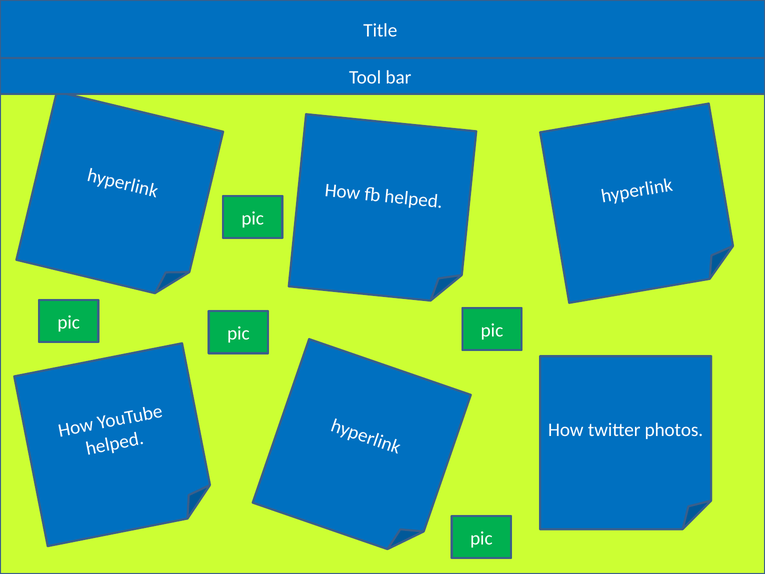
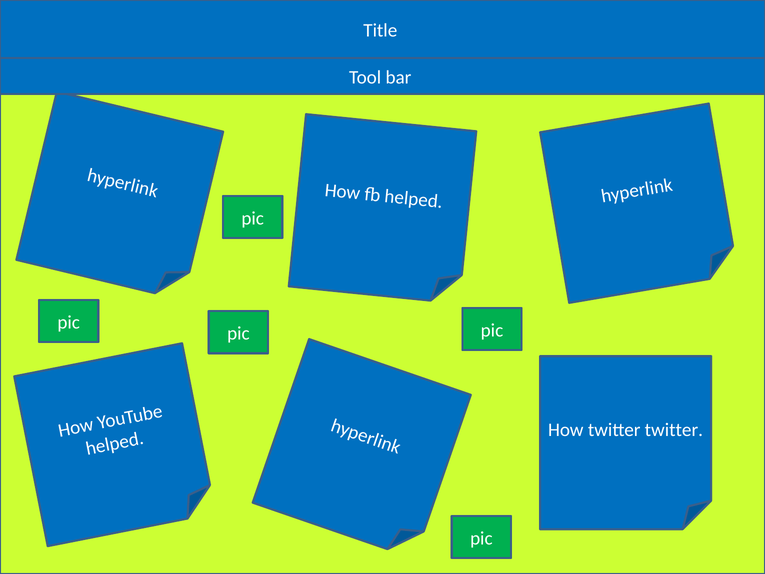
twitter photos: photos -> twitter
